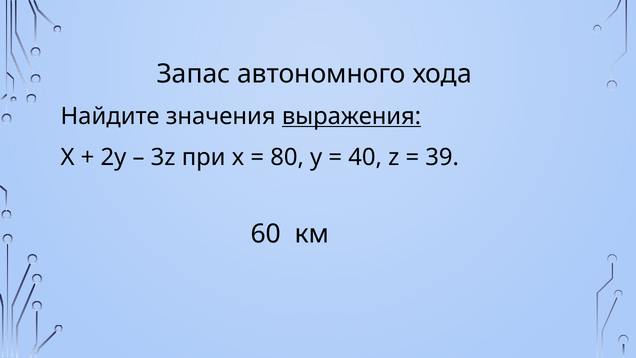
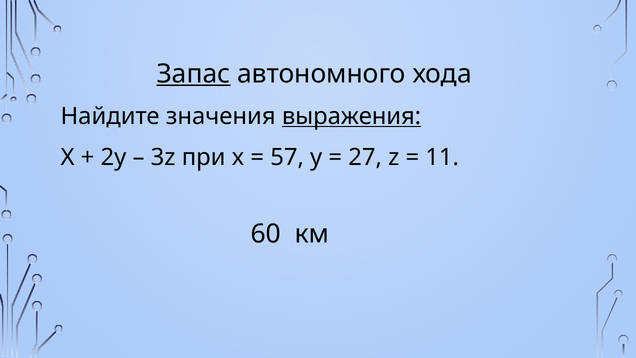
Запас underline: none -> present
80: 80 -> 57
40: 40 -> 27
39: 39 -> 11
